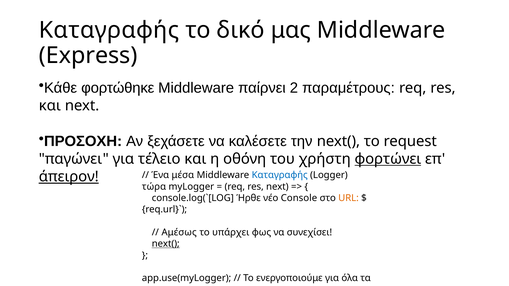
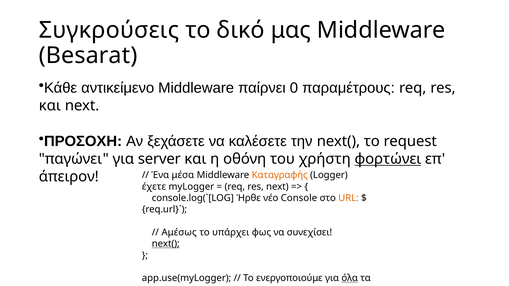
Καταγραφής at (109, 30): Καταγραφής -> Συγκρούσεις
Express: Express -> Besarat
φορτώθηκε: φορτώθηκε -> αντικείμενο
2: 2 -> 0
τέλειο: τέλειο -> server
άπειρον underline: present -> none
Καταγραφής at (280, 175) colour: blue -> orange
τώρα: τώρα -> έχετε
όλα underline: none -> present
